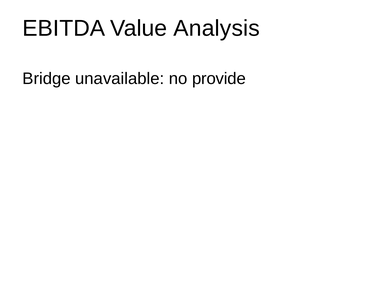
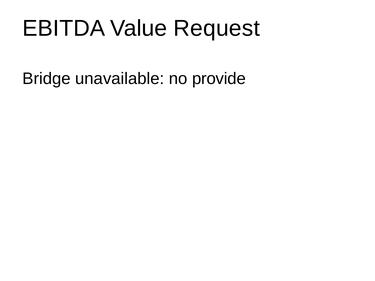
Analysis: Analysis -> Request
